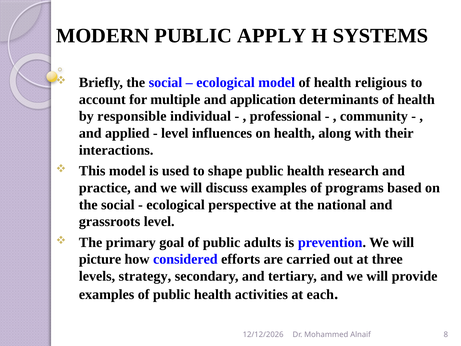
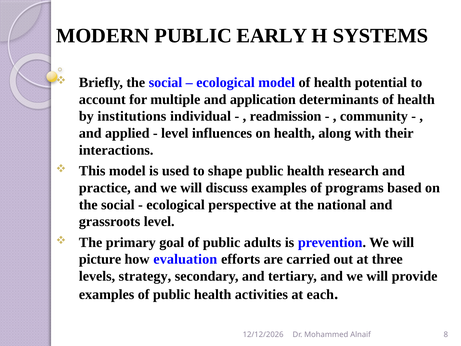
APPLY: APPLY -> EARLY
religious: religious -> potential
responsible: responsible -> institutions
professional: professional -> readmission
considered: considered -> evaluation
